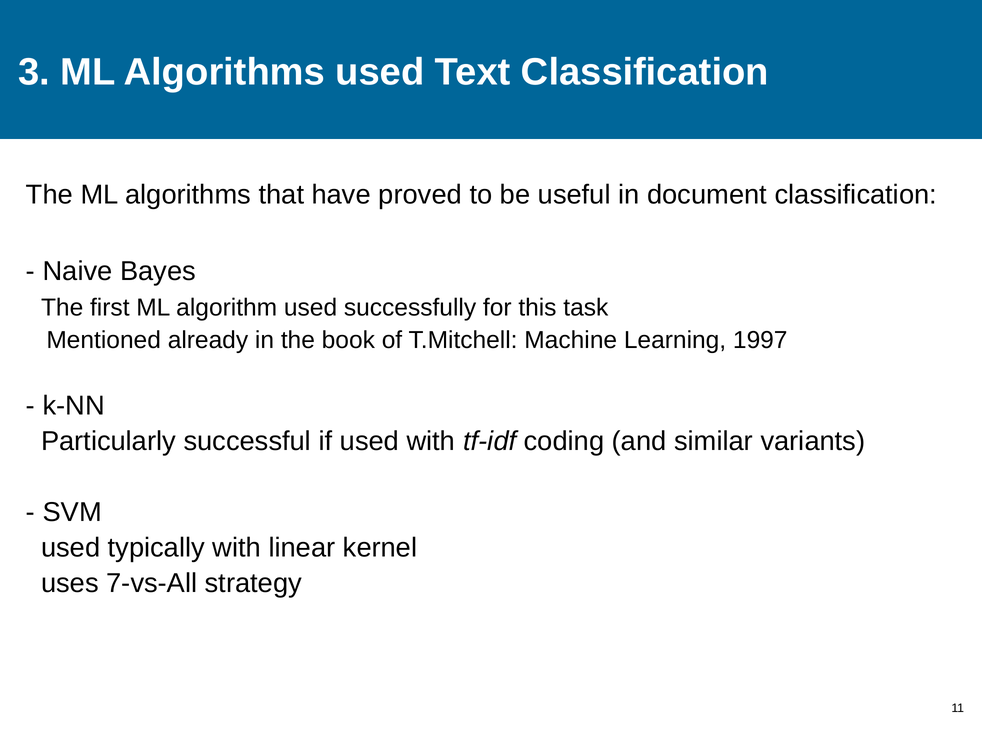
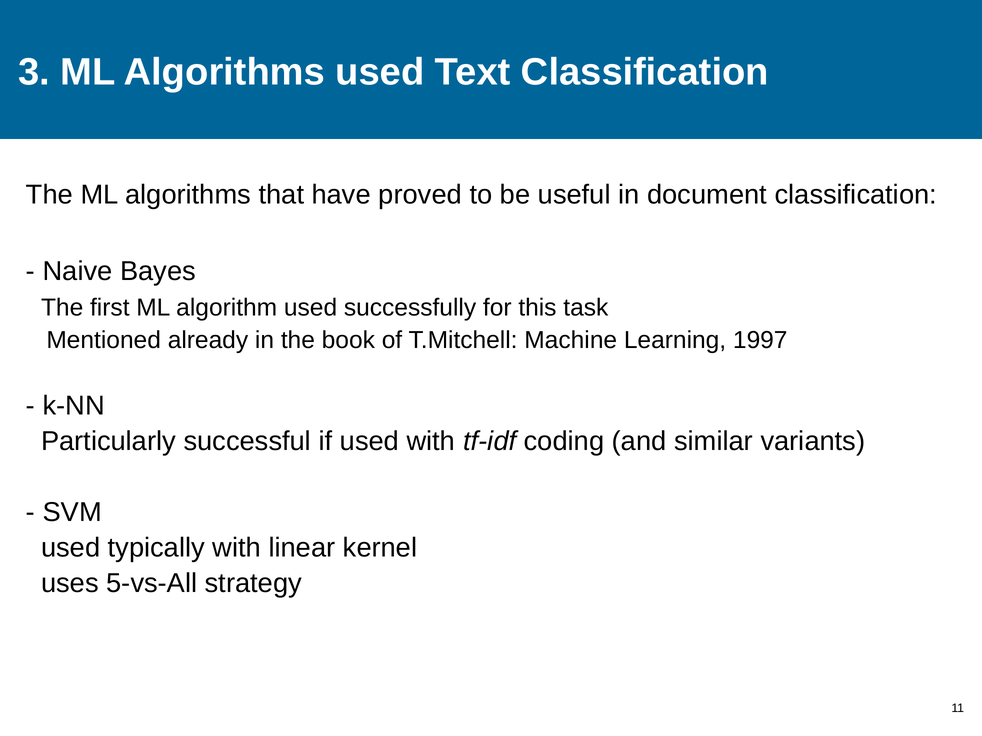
7-vs-All: 7-vs-All -> 5-vs-All
